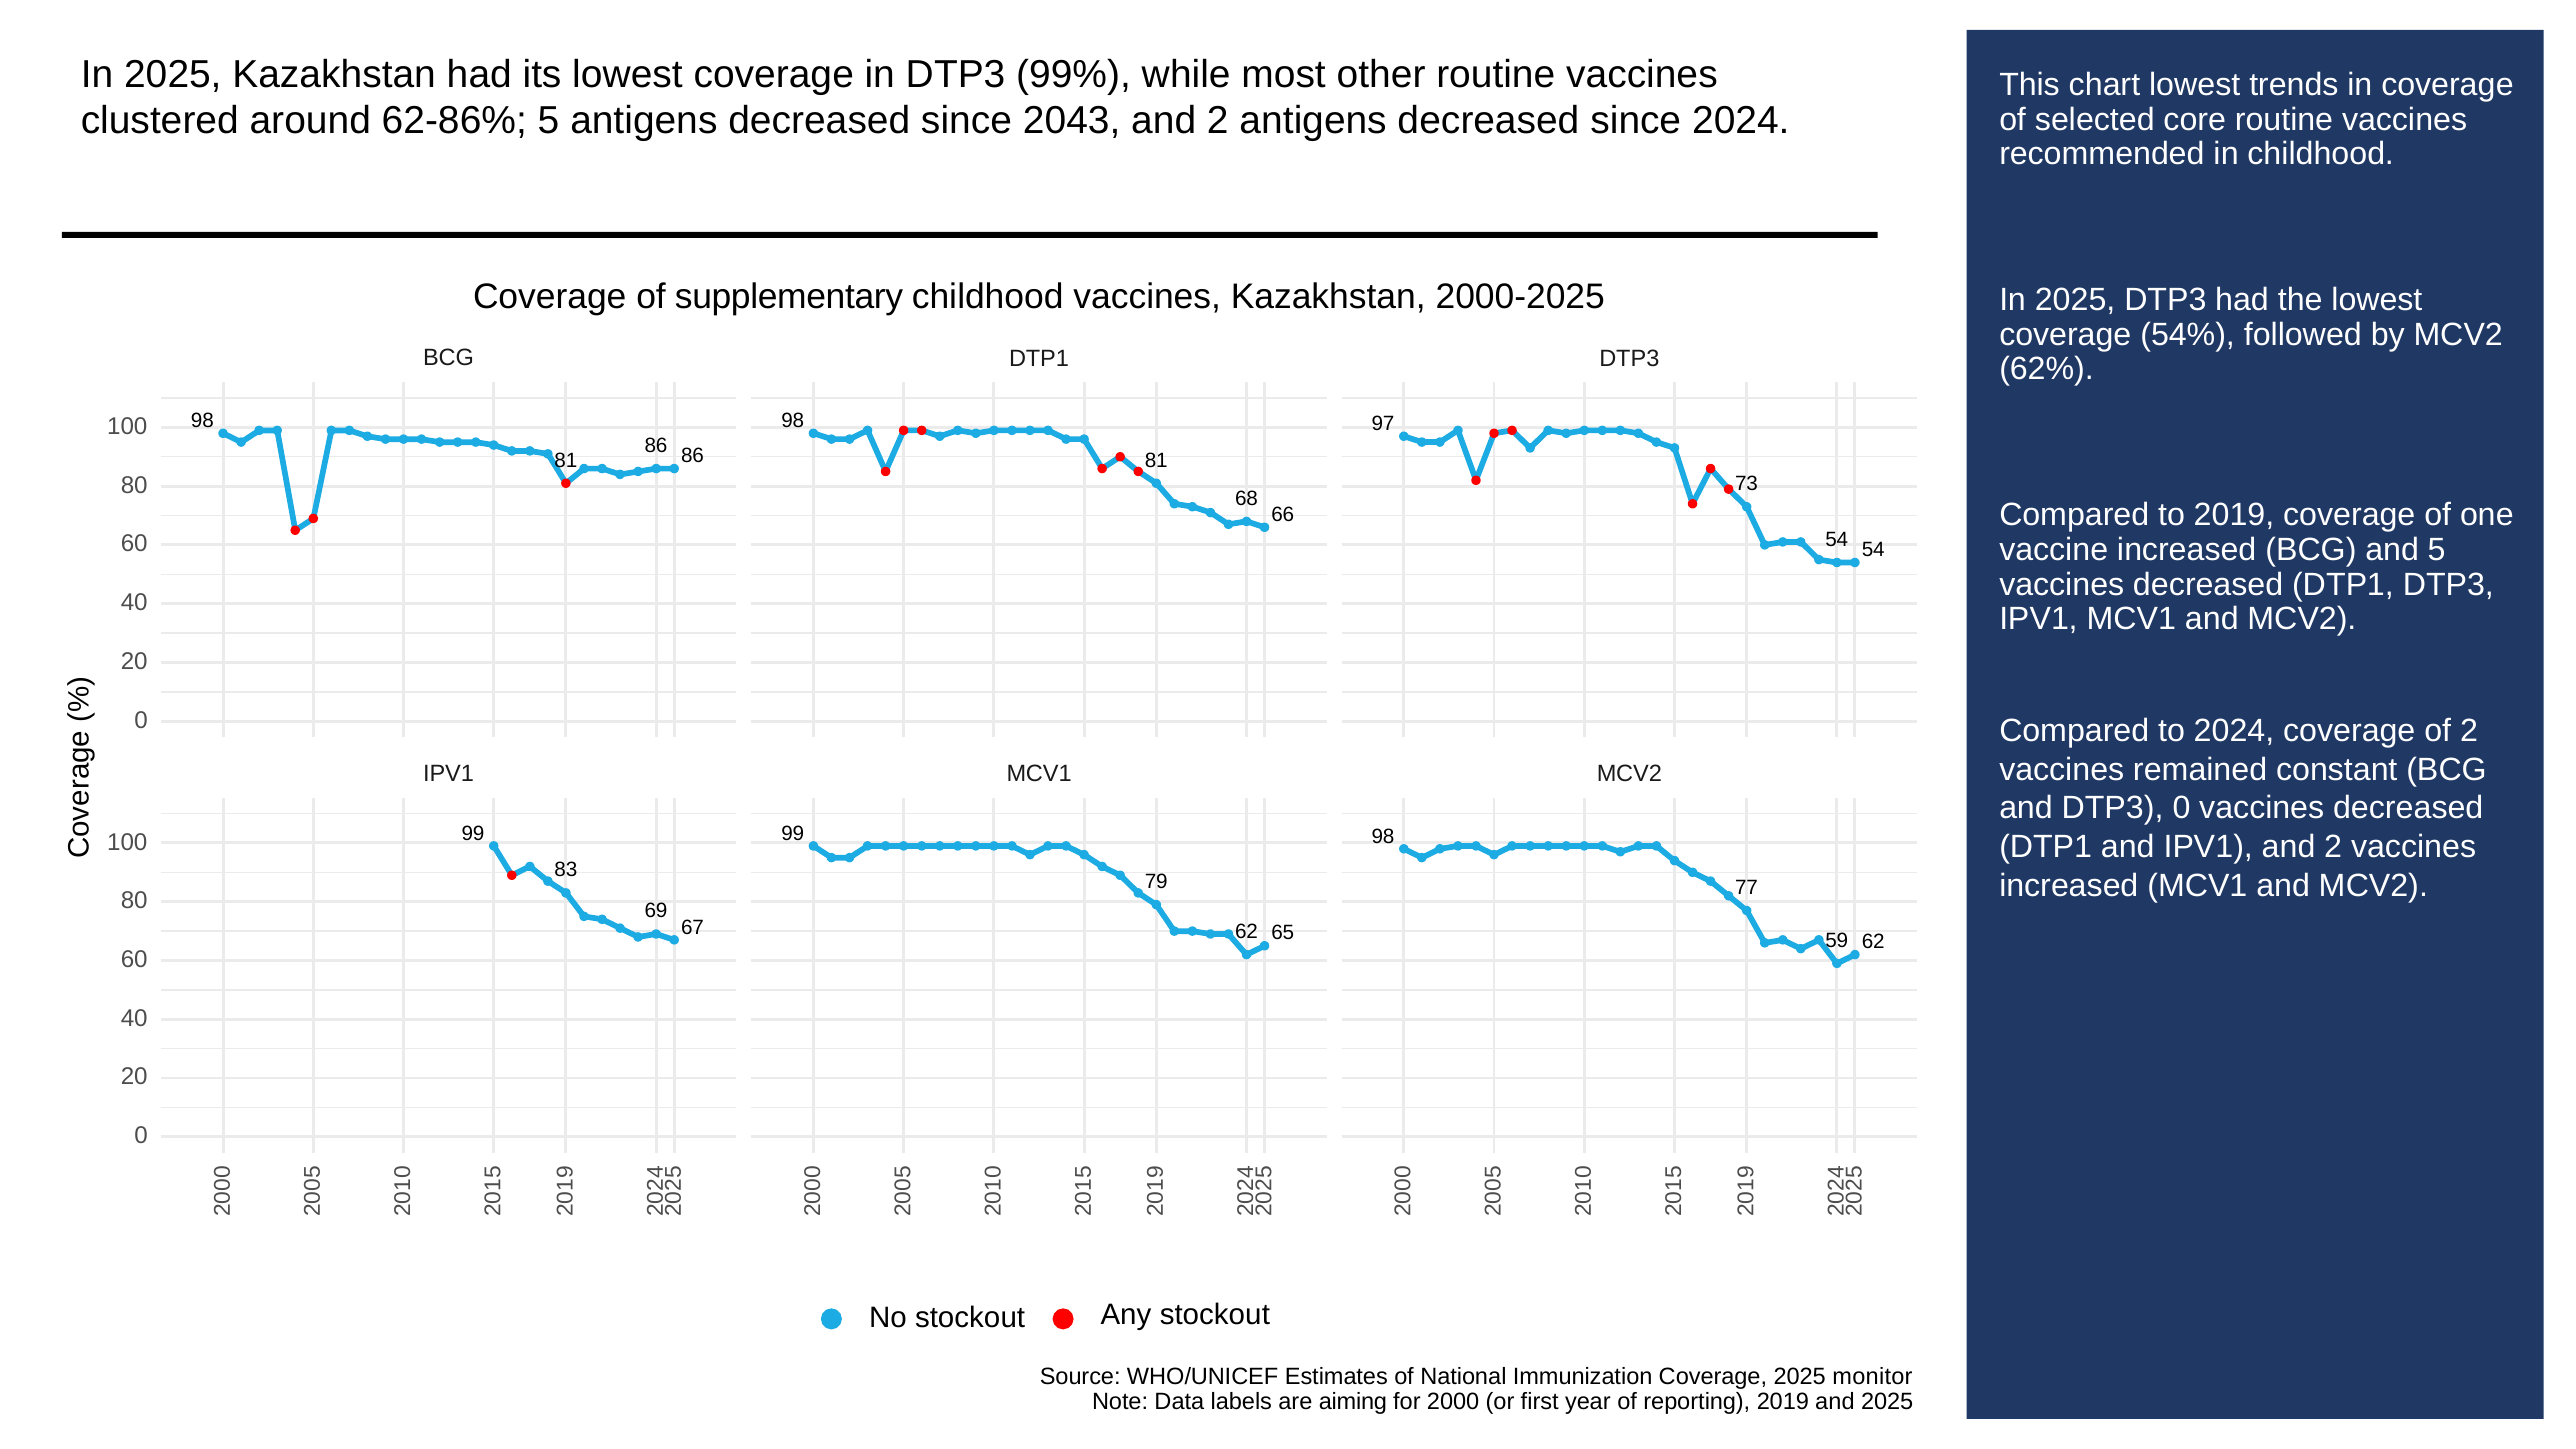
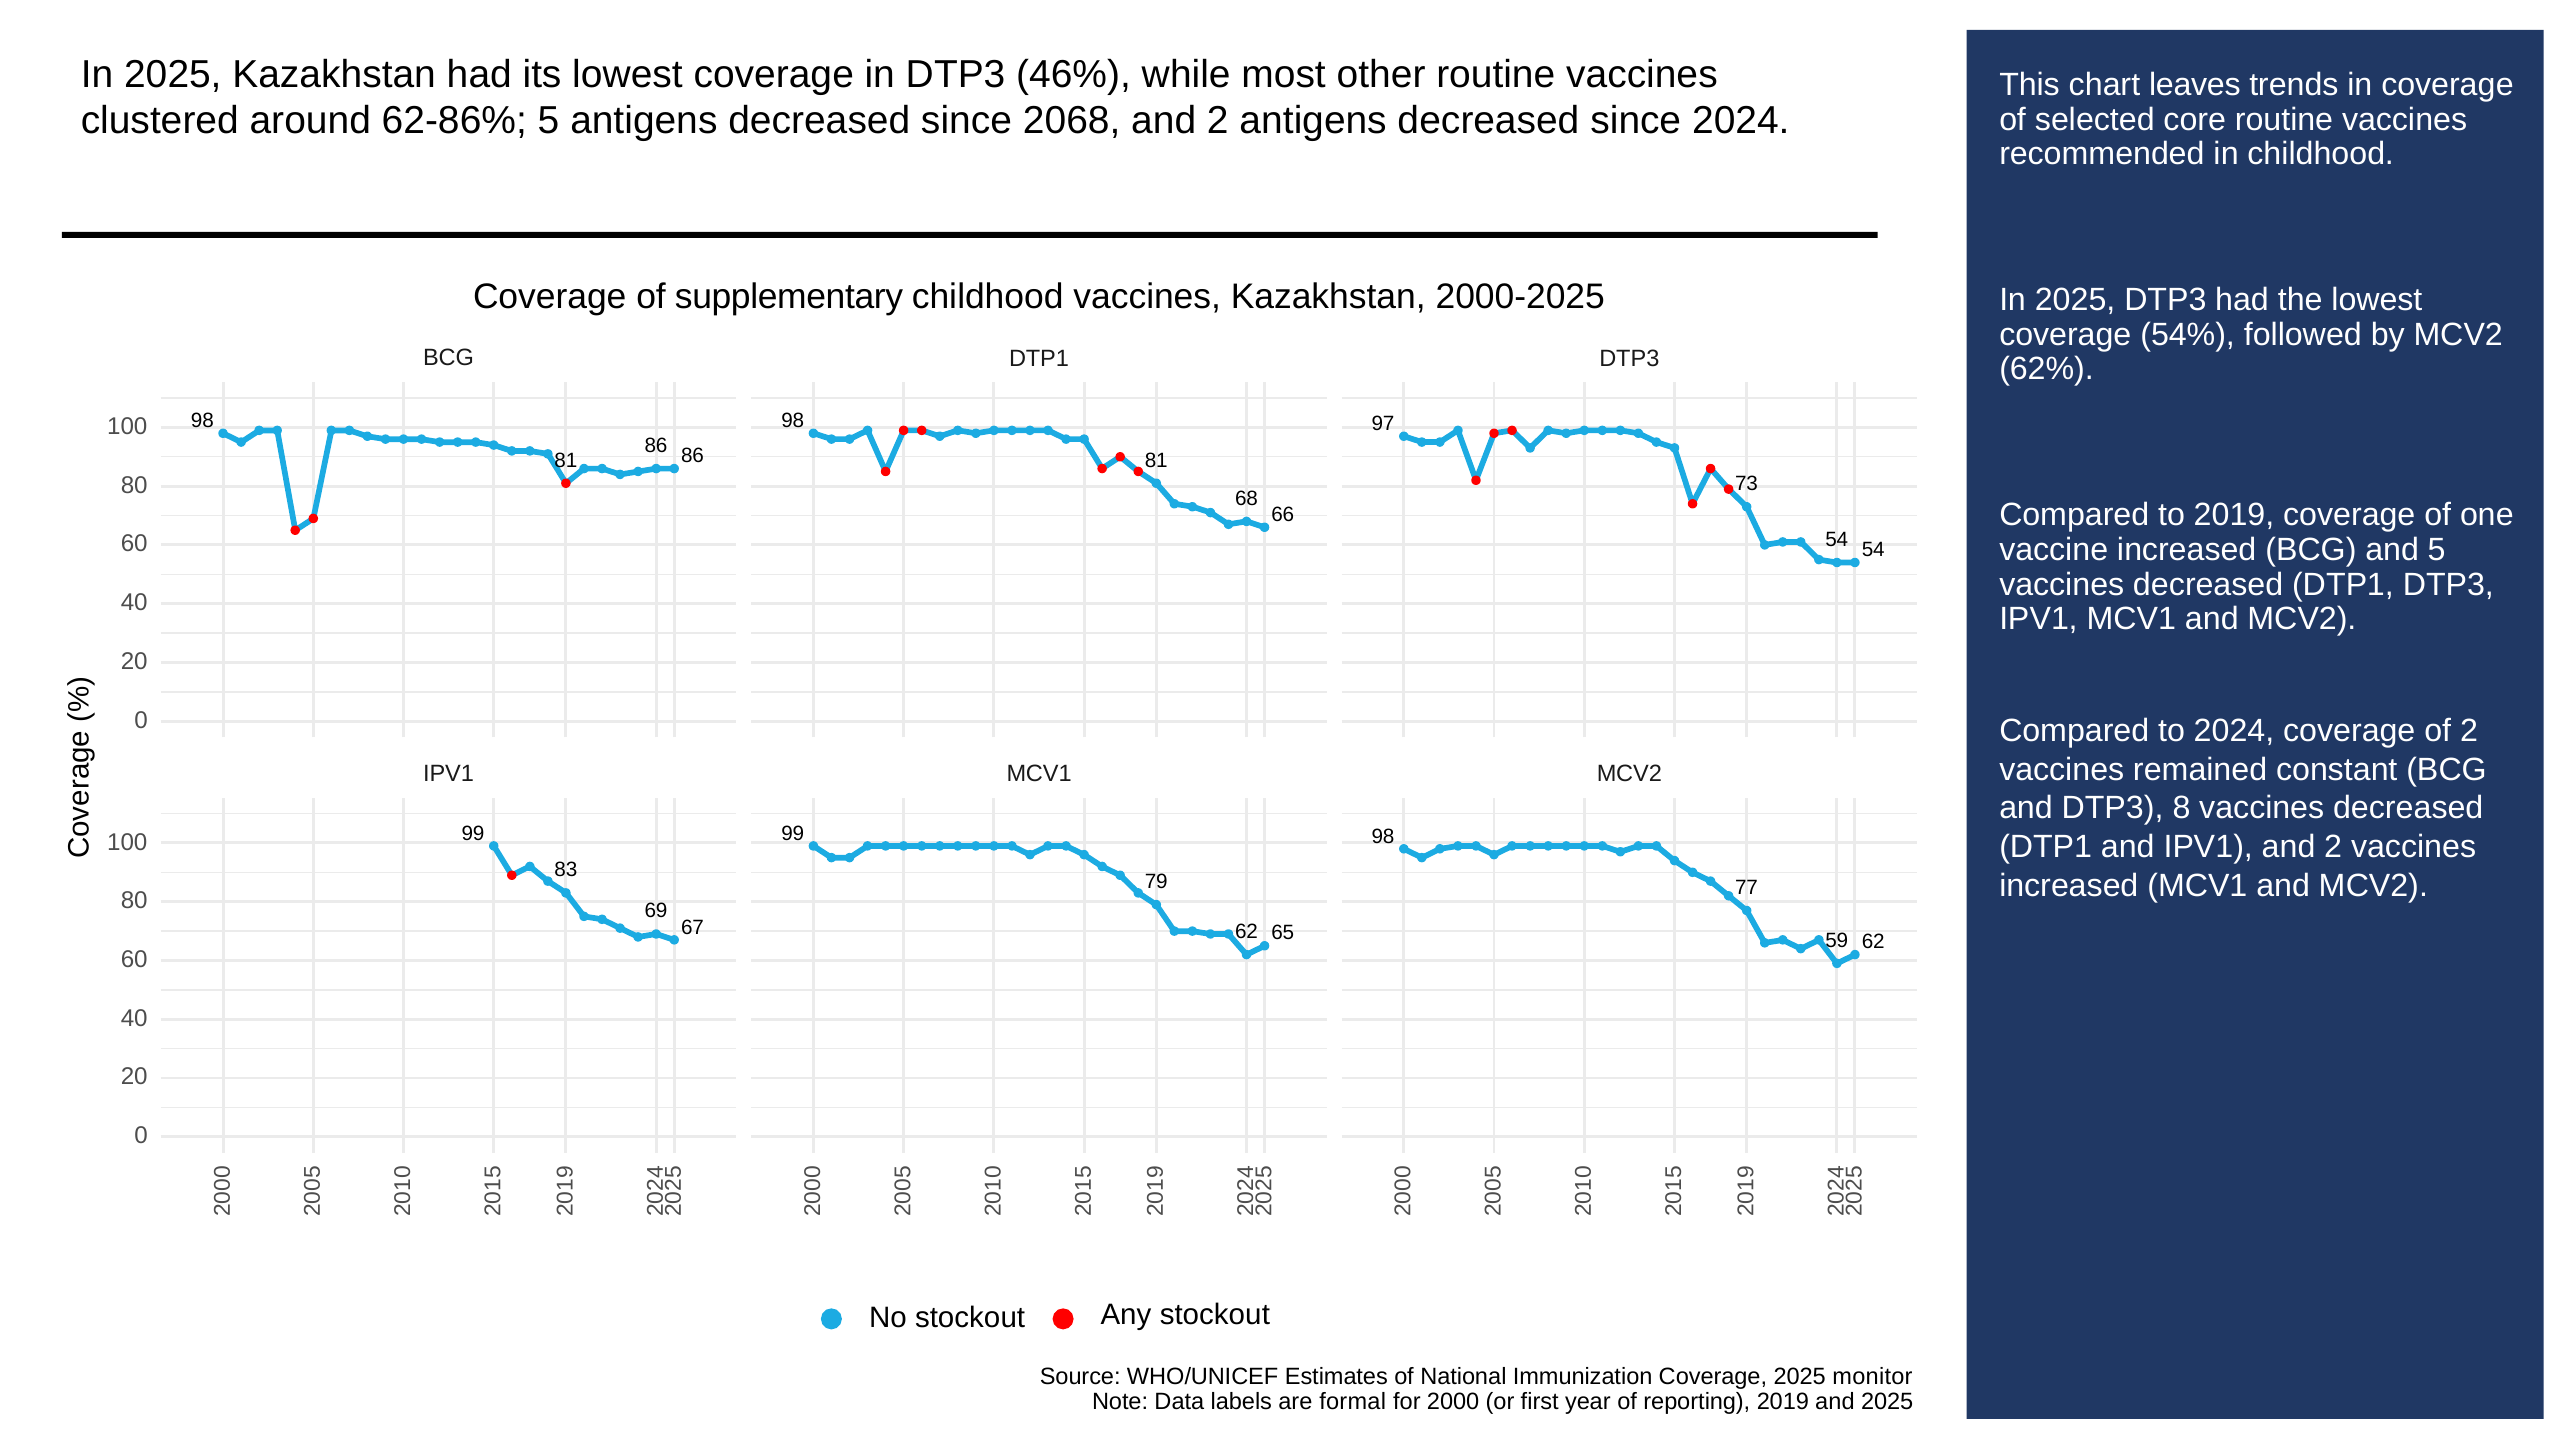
99%: 99% -> 46%
chart lowest: lowest -> leaves
2043: 2043 -> 2068
DTP3 0: 0 -> 8
aiming: aiming -> formal
